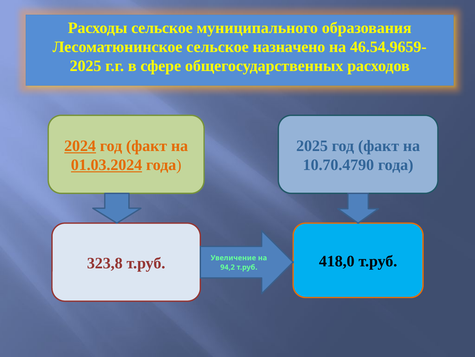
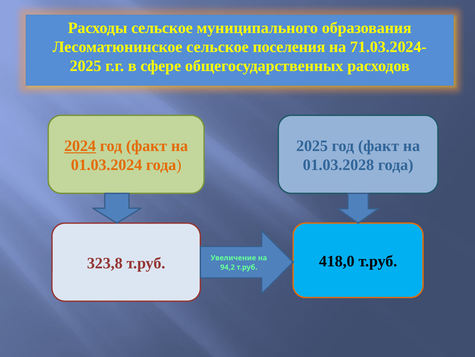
назначено: назначено -> поселения
46.54.9659-: 46.54.9659- -> 71.03.2024-
01.03.2024 underline: present -> none
10.70.4790: 10.70.4790 -> 01.03.2028
